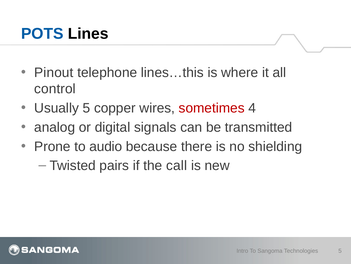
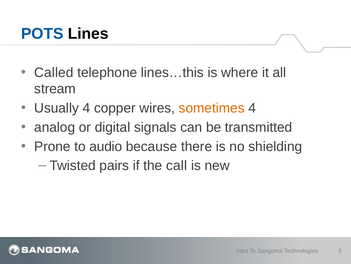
Pinout: Pinout -> Called
control: control -> stream
Usually 5: 5 -> 4
sometimes colour: red -> orange
